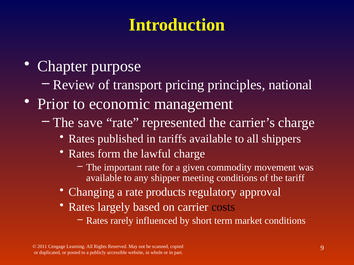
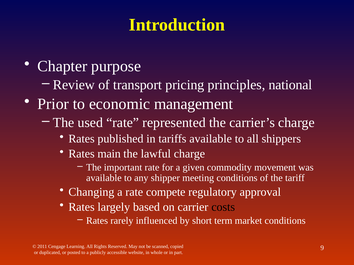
save: save -> used
form: form -> main
products: products -> compete
